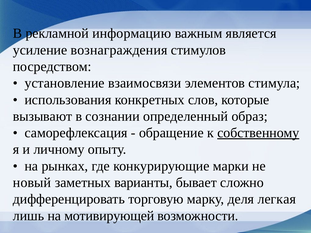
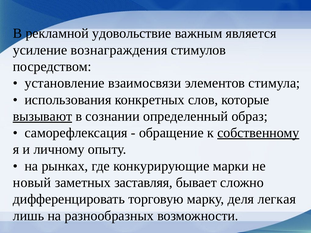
информацию: информацию -> удовольствие
вызывают underline: none -> present
варианты: варианты -> заставляя
мотивирующей: мотивирующей -> разнообразных
